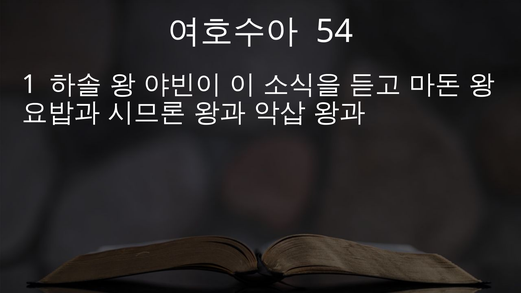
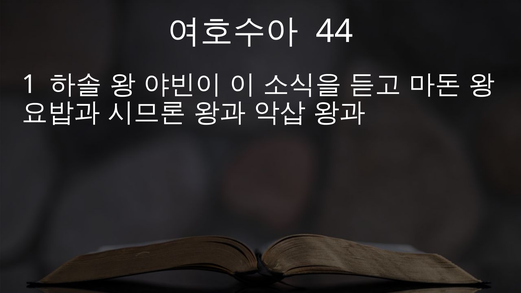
54: 54 -> 44
